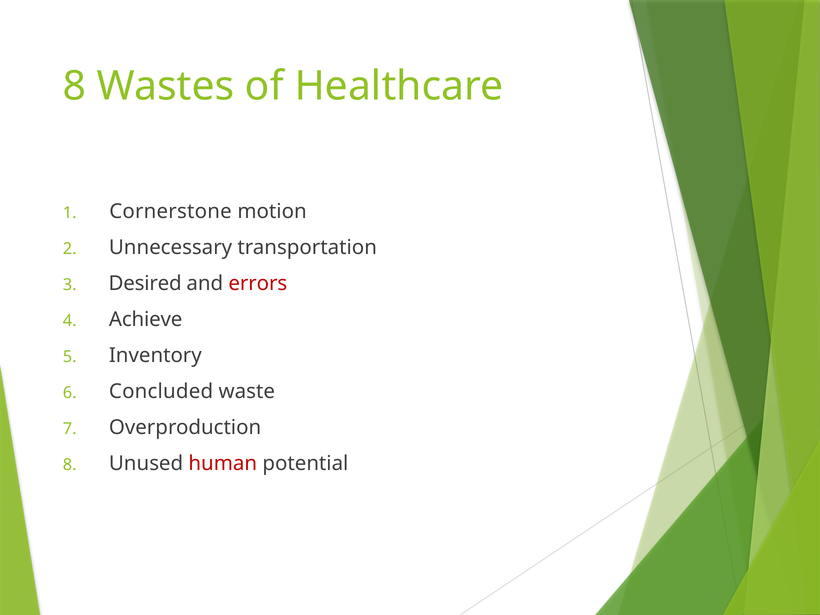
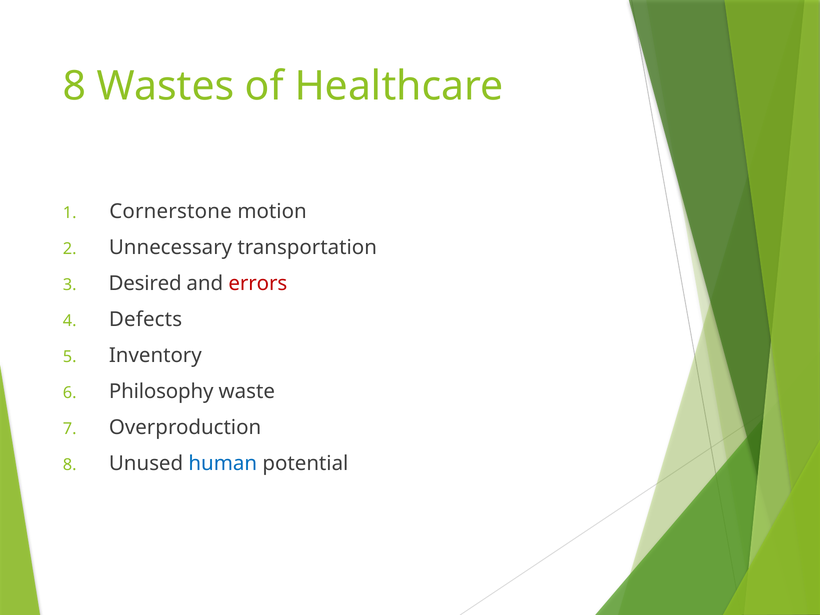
Achieve: Achieve -> Defects
Concluded: Concluded -> Philosophy
human colour: red -> blue
